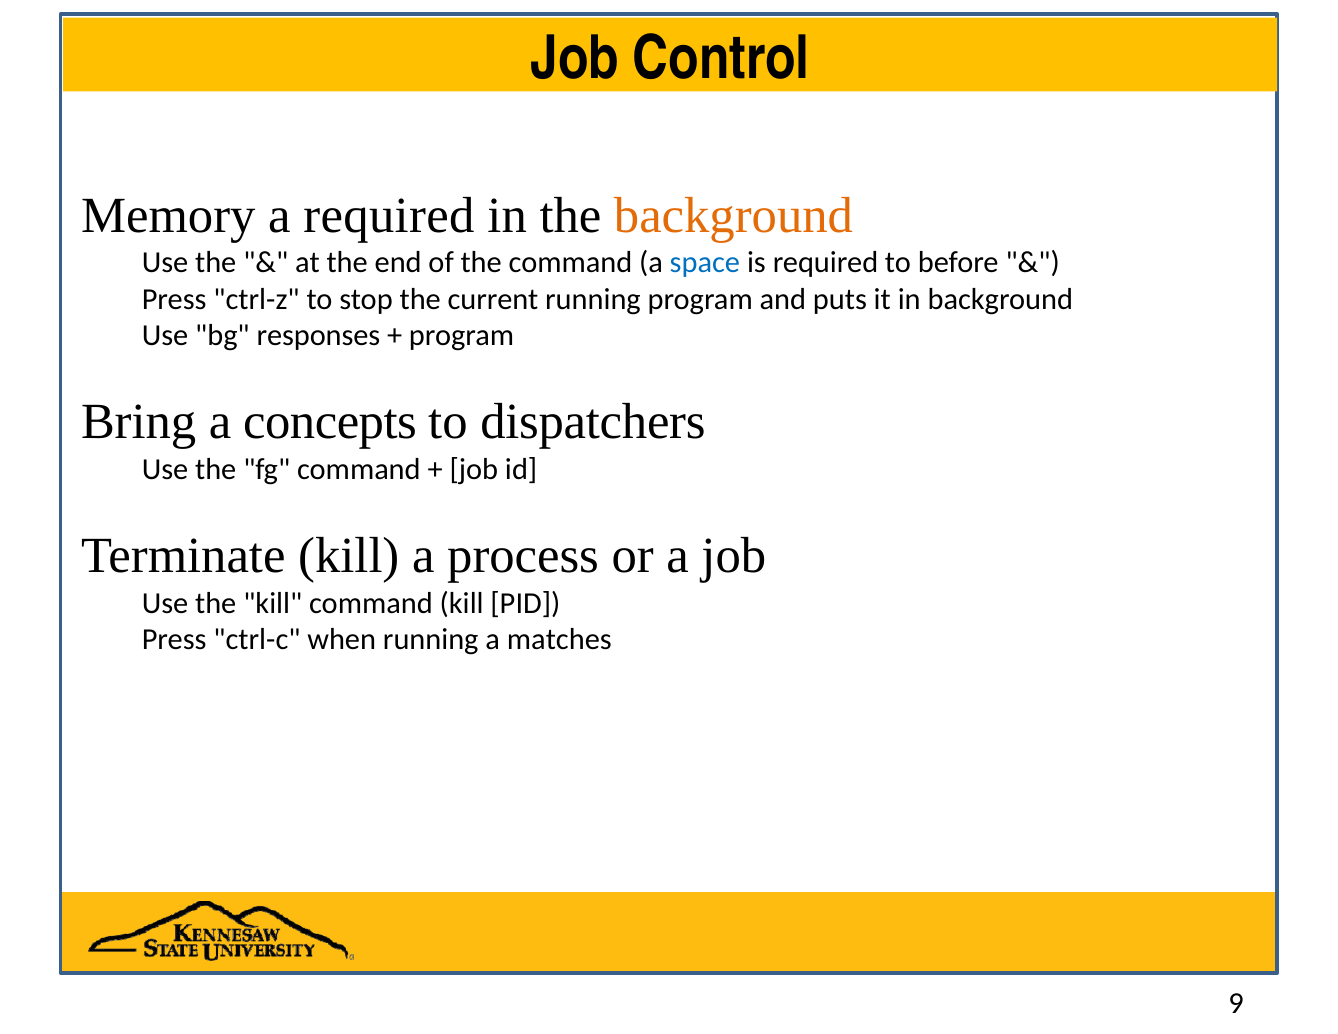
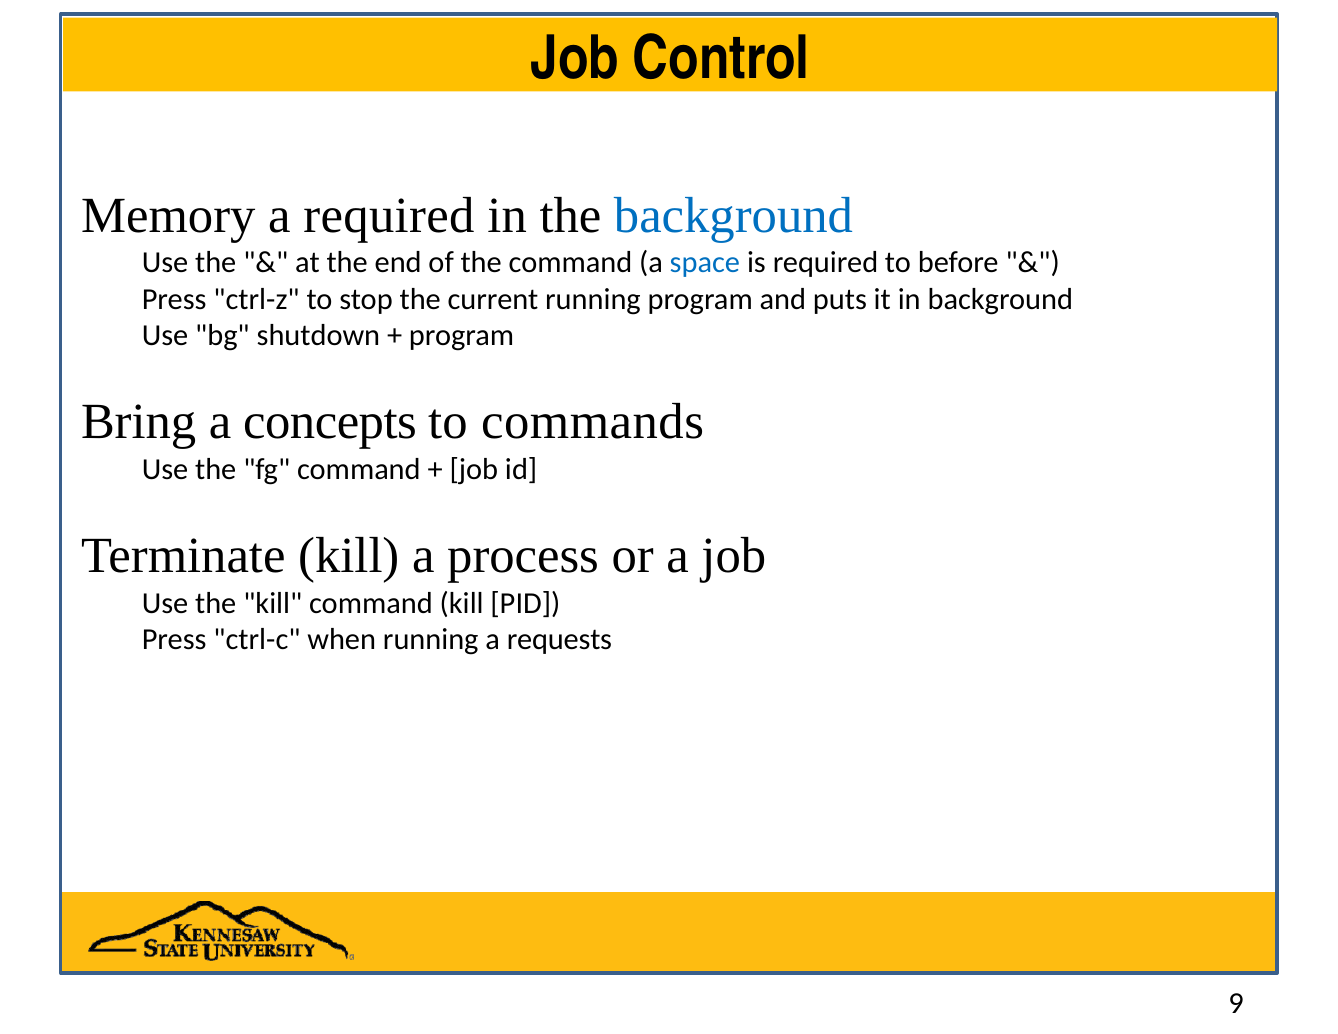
background at (733, 215) colour: orange -> blue
responses: responses -> shutdown
dispatchers: dispatchers -> commands
matches: matches -> requests
